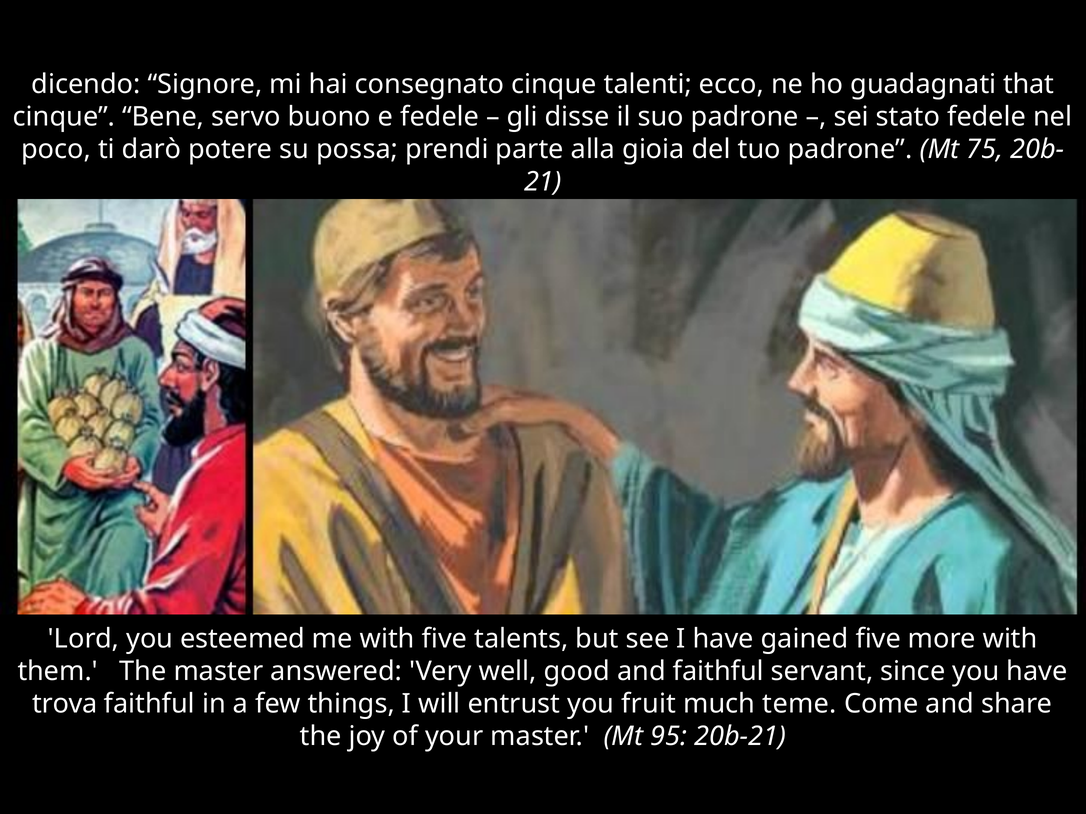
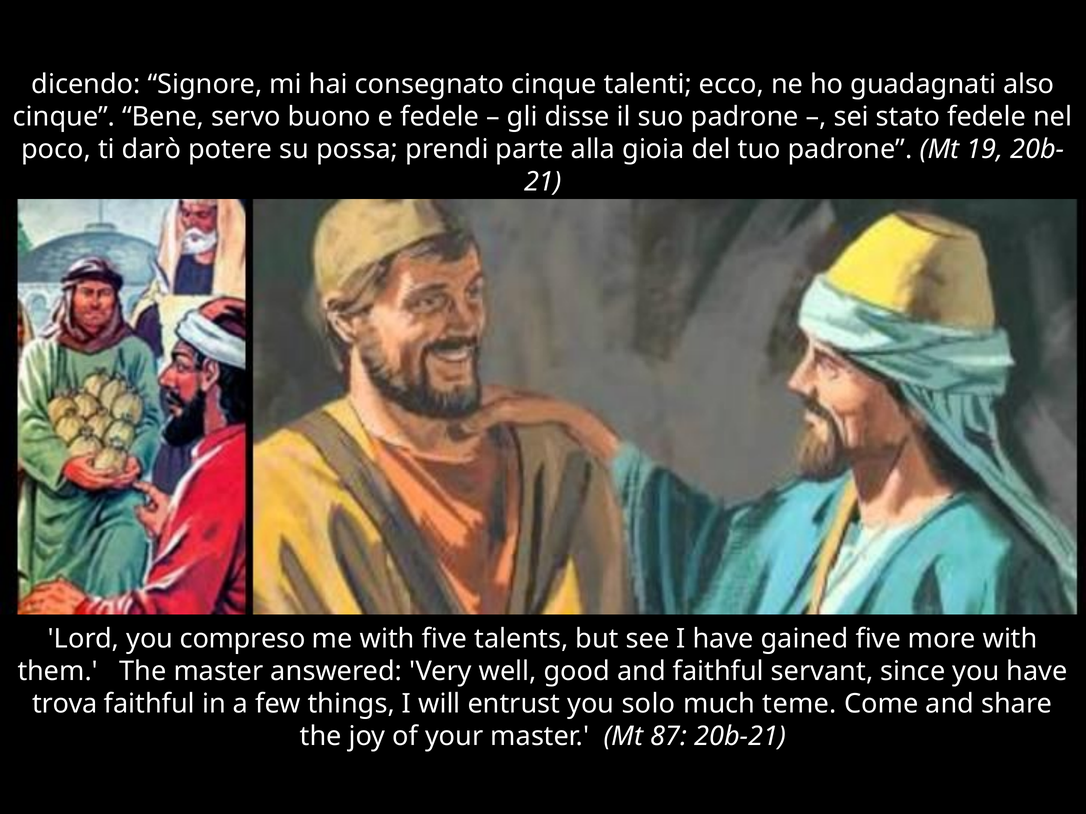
that: that -> also
75: 75 -> 19
esteemed: esteemed -> compreso
fruit: fruit -> solo
95: 95 -> 87
